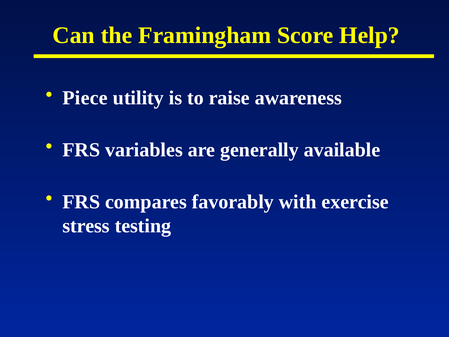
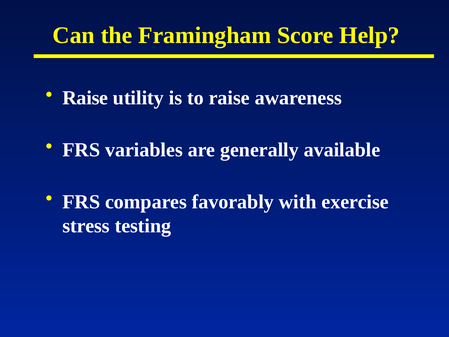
Piece at (85, 98): Piece -> Raise
